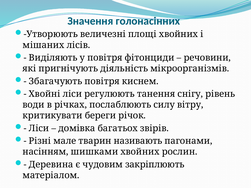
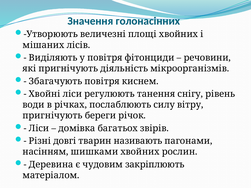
критикувати at (53, 116): критикувати -> пригнічують
мале: мале -> довгі
